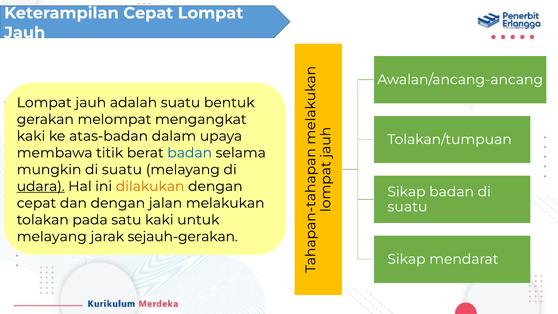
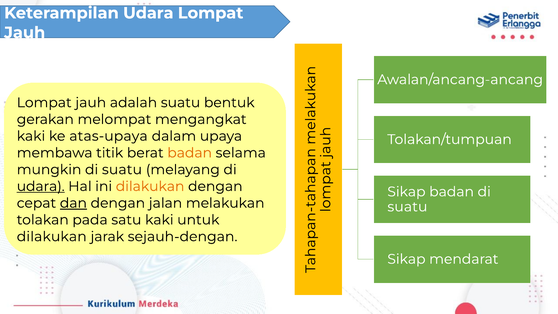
Keterampilan Cepat: Cepat -> Udara
atas-badan: atas-badan -> atas-upaya
badan at (190, 153) colour: blue -> orange
dan underline: none -> present
melayang at (52, 236): melayang -> dilakukan
sejauh-gerakan: sejauh-gerakan -> sejauh-dengan
